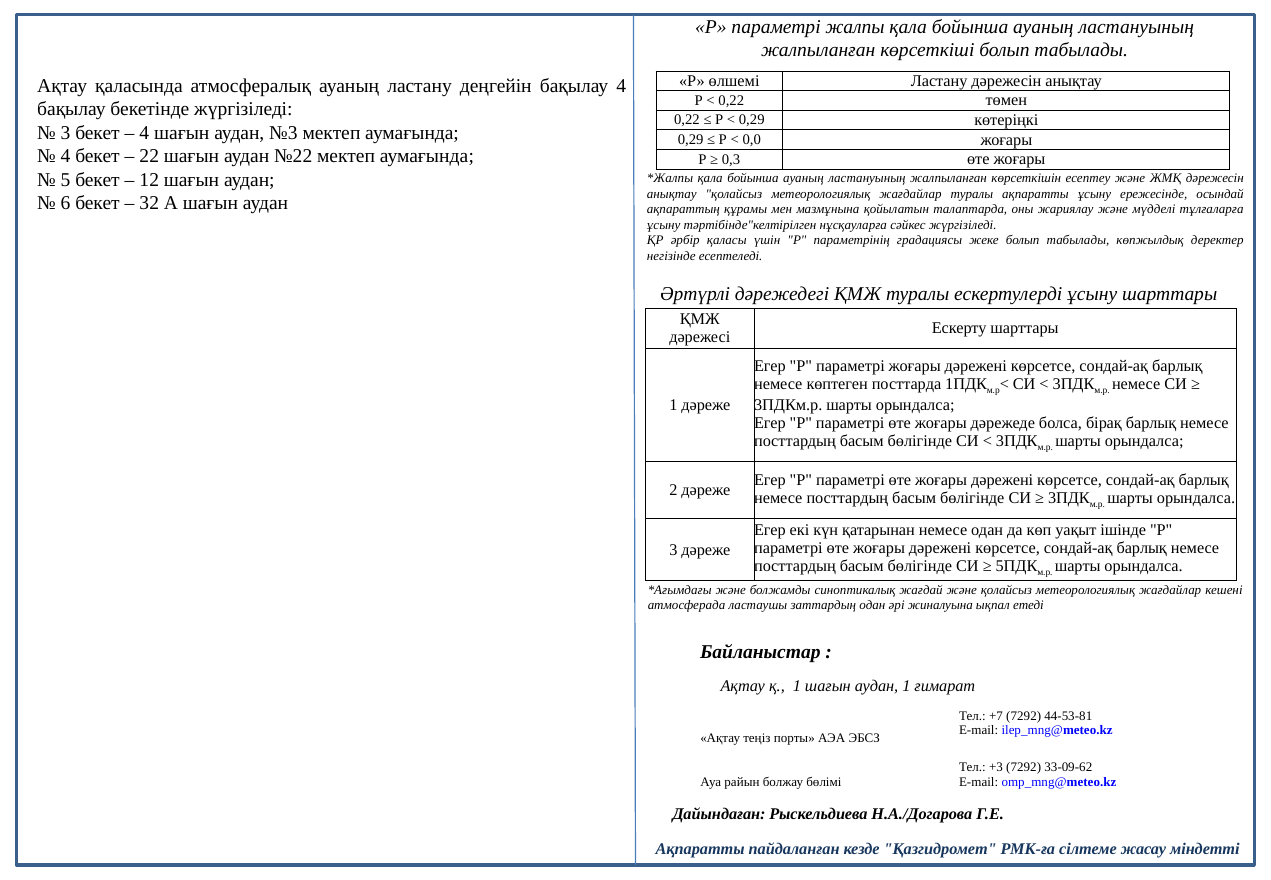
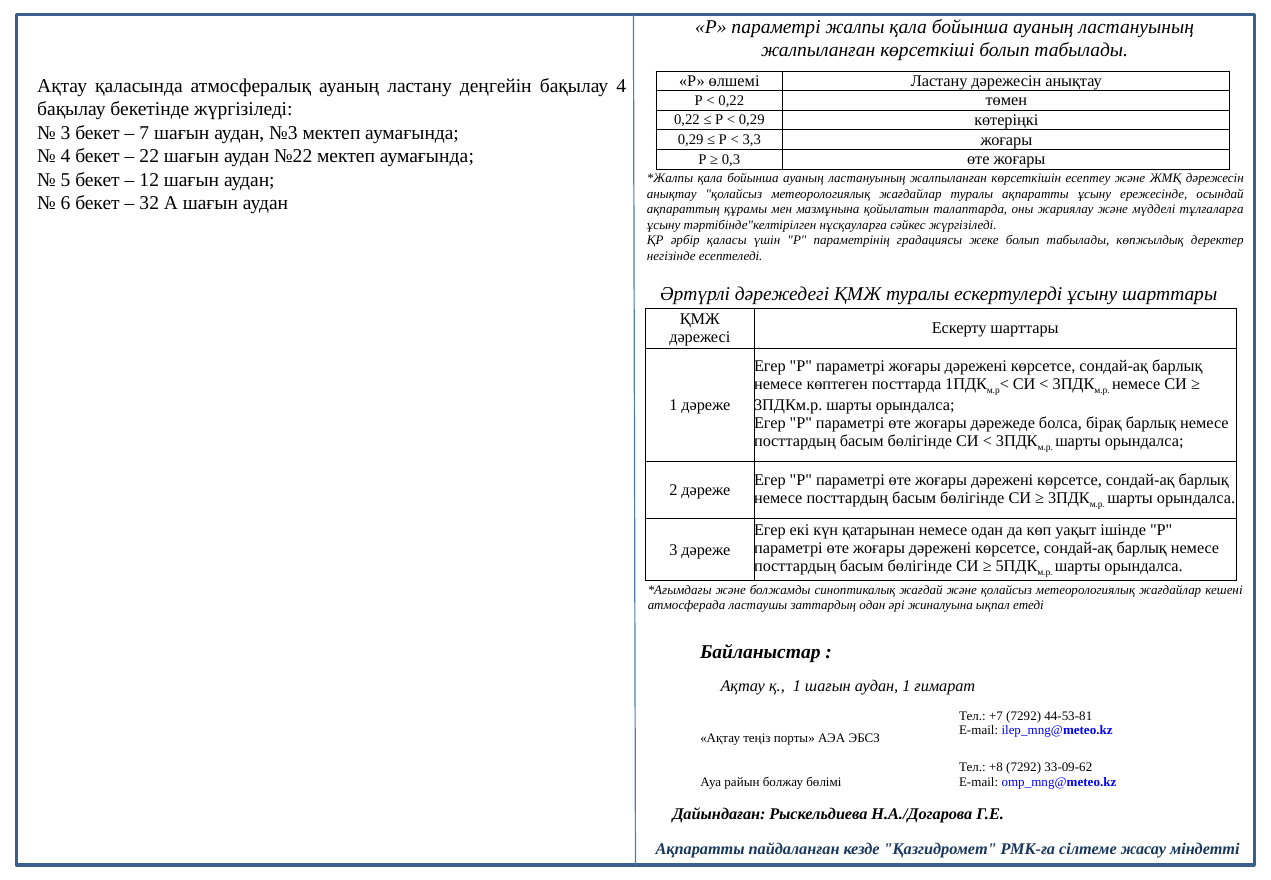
4 at (144, 133): 4 -> 7
0,0: 0,0 -> 3,3
+3: +3 -> +8
